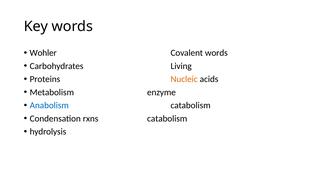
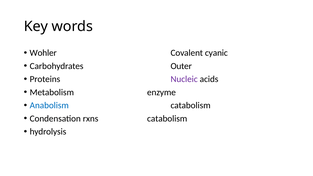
Covalent words: words -> cyanic
Living: Living -> Outer
Nucleic colour: orange -> purple
